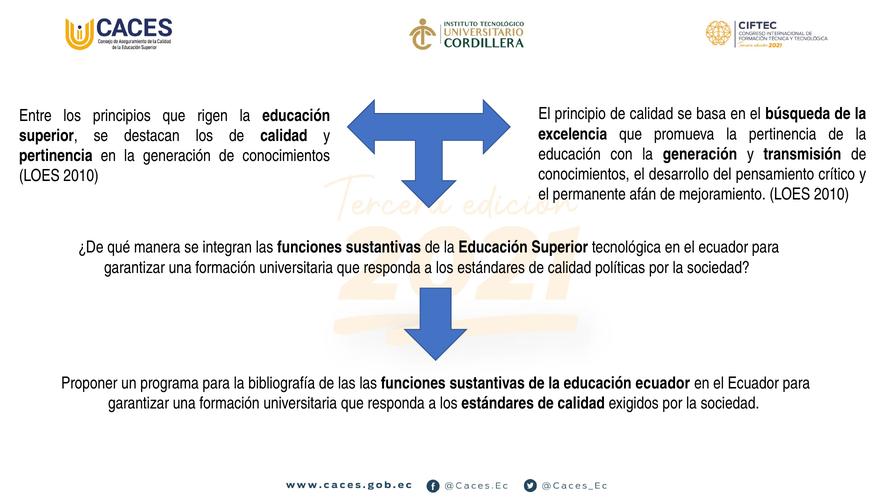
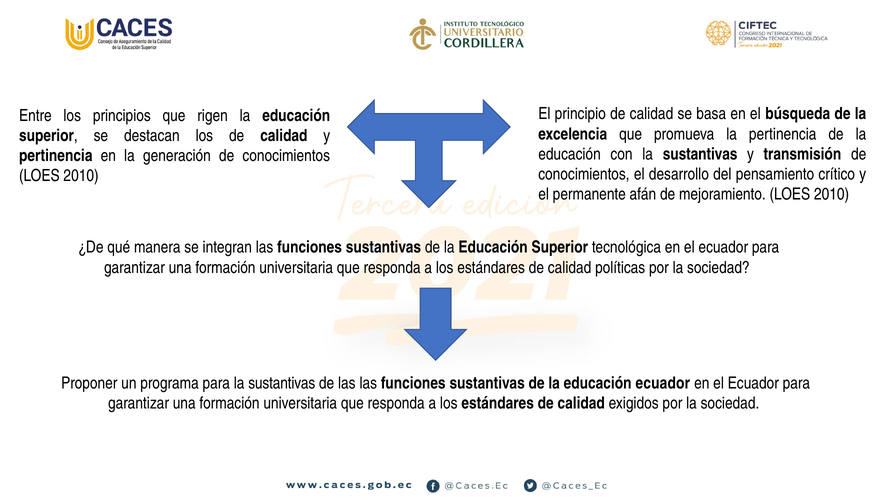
con la generación: generación -> sustantivas
para la bibliografía: bibliografía -> sustantivas
